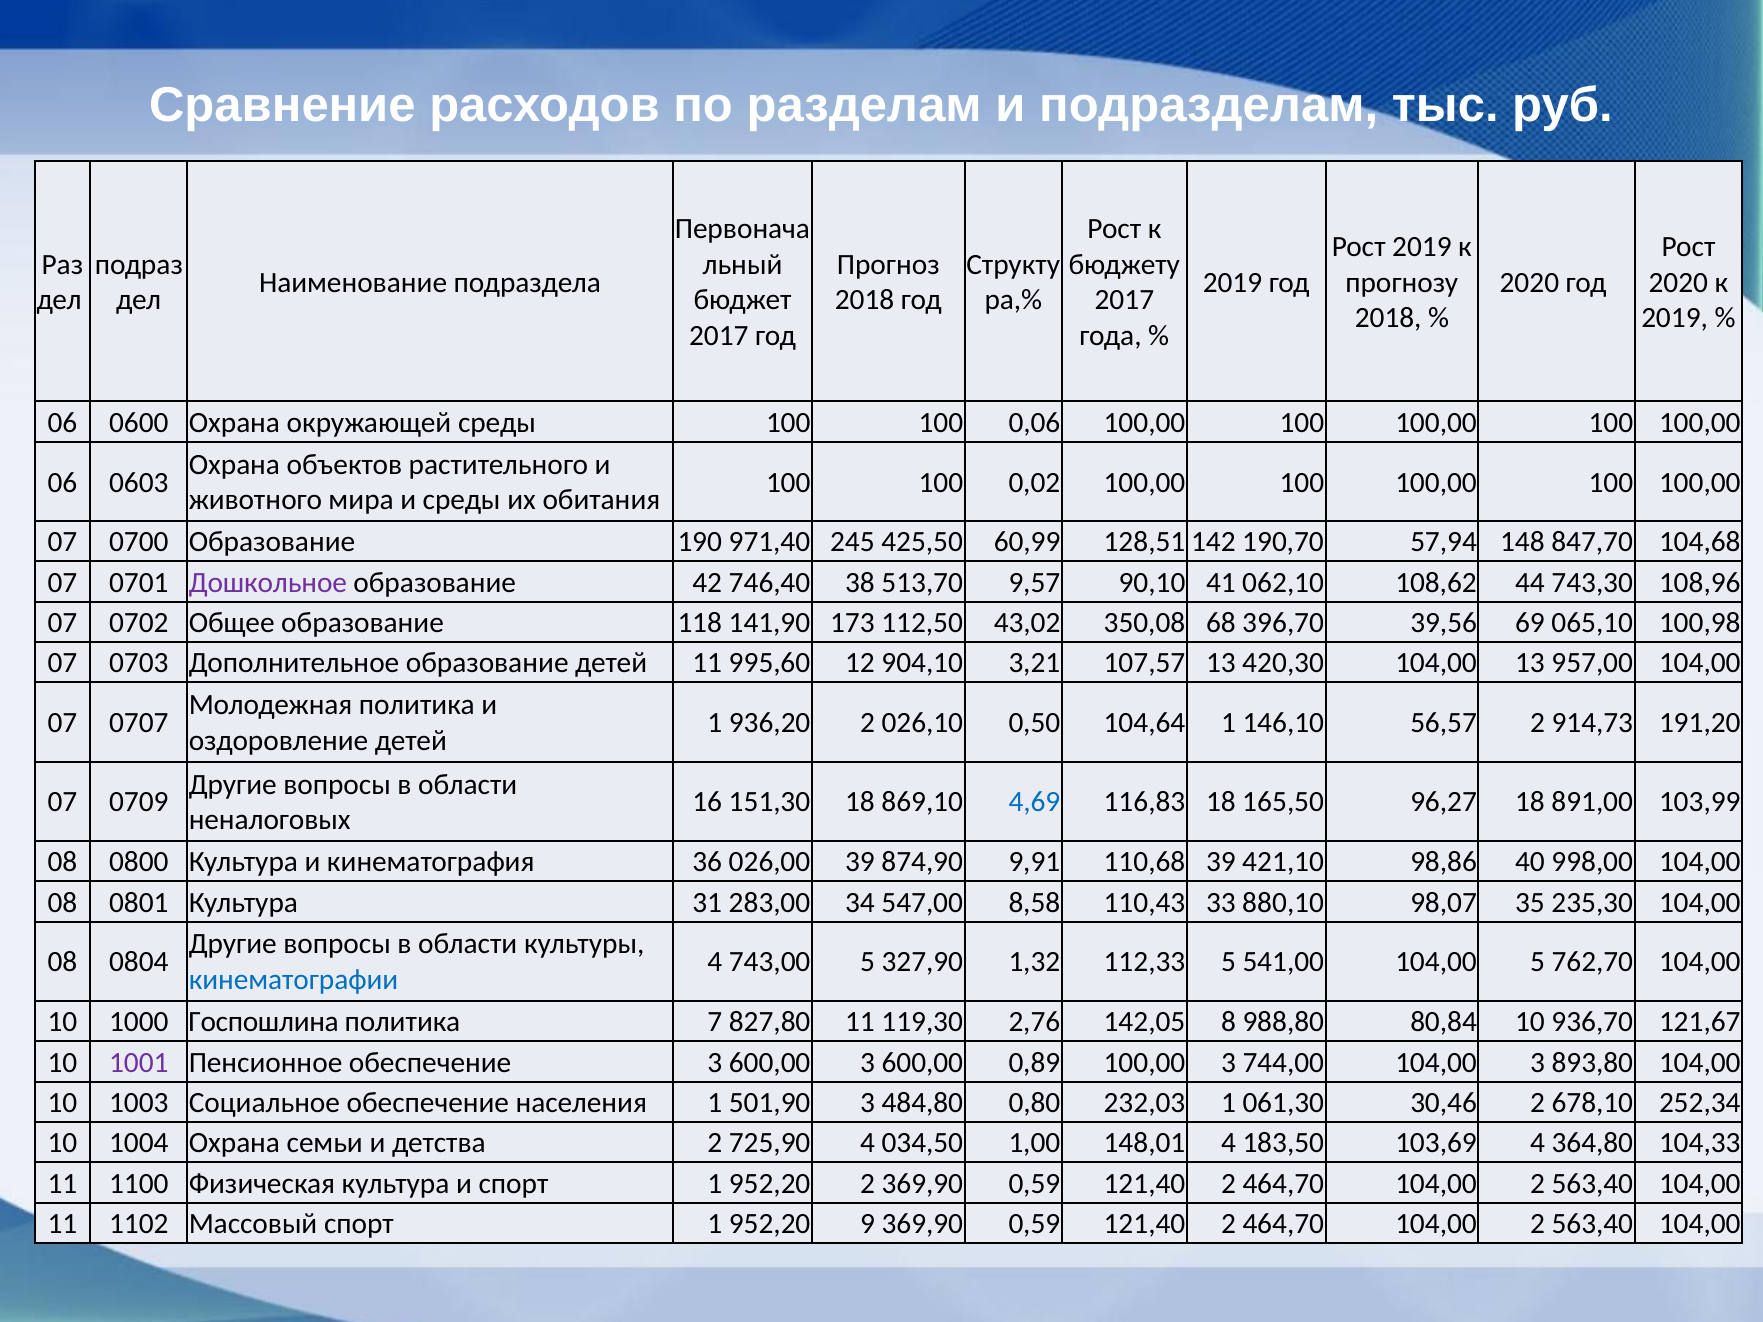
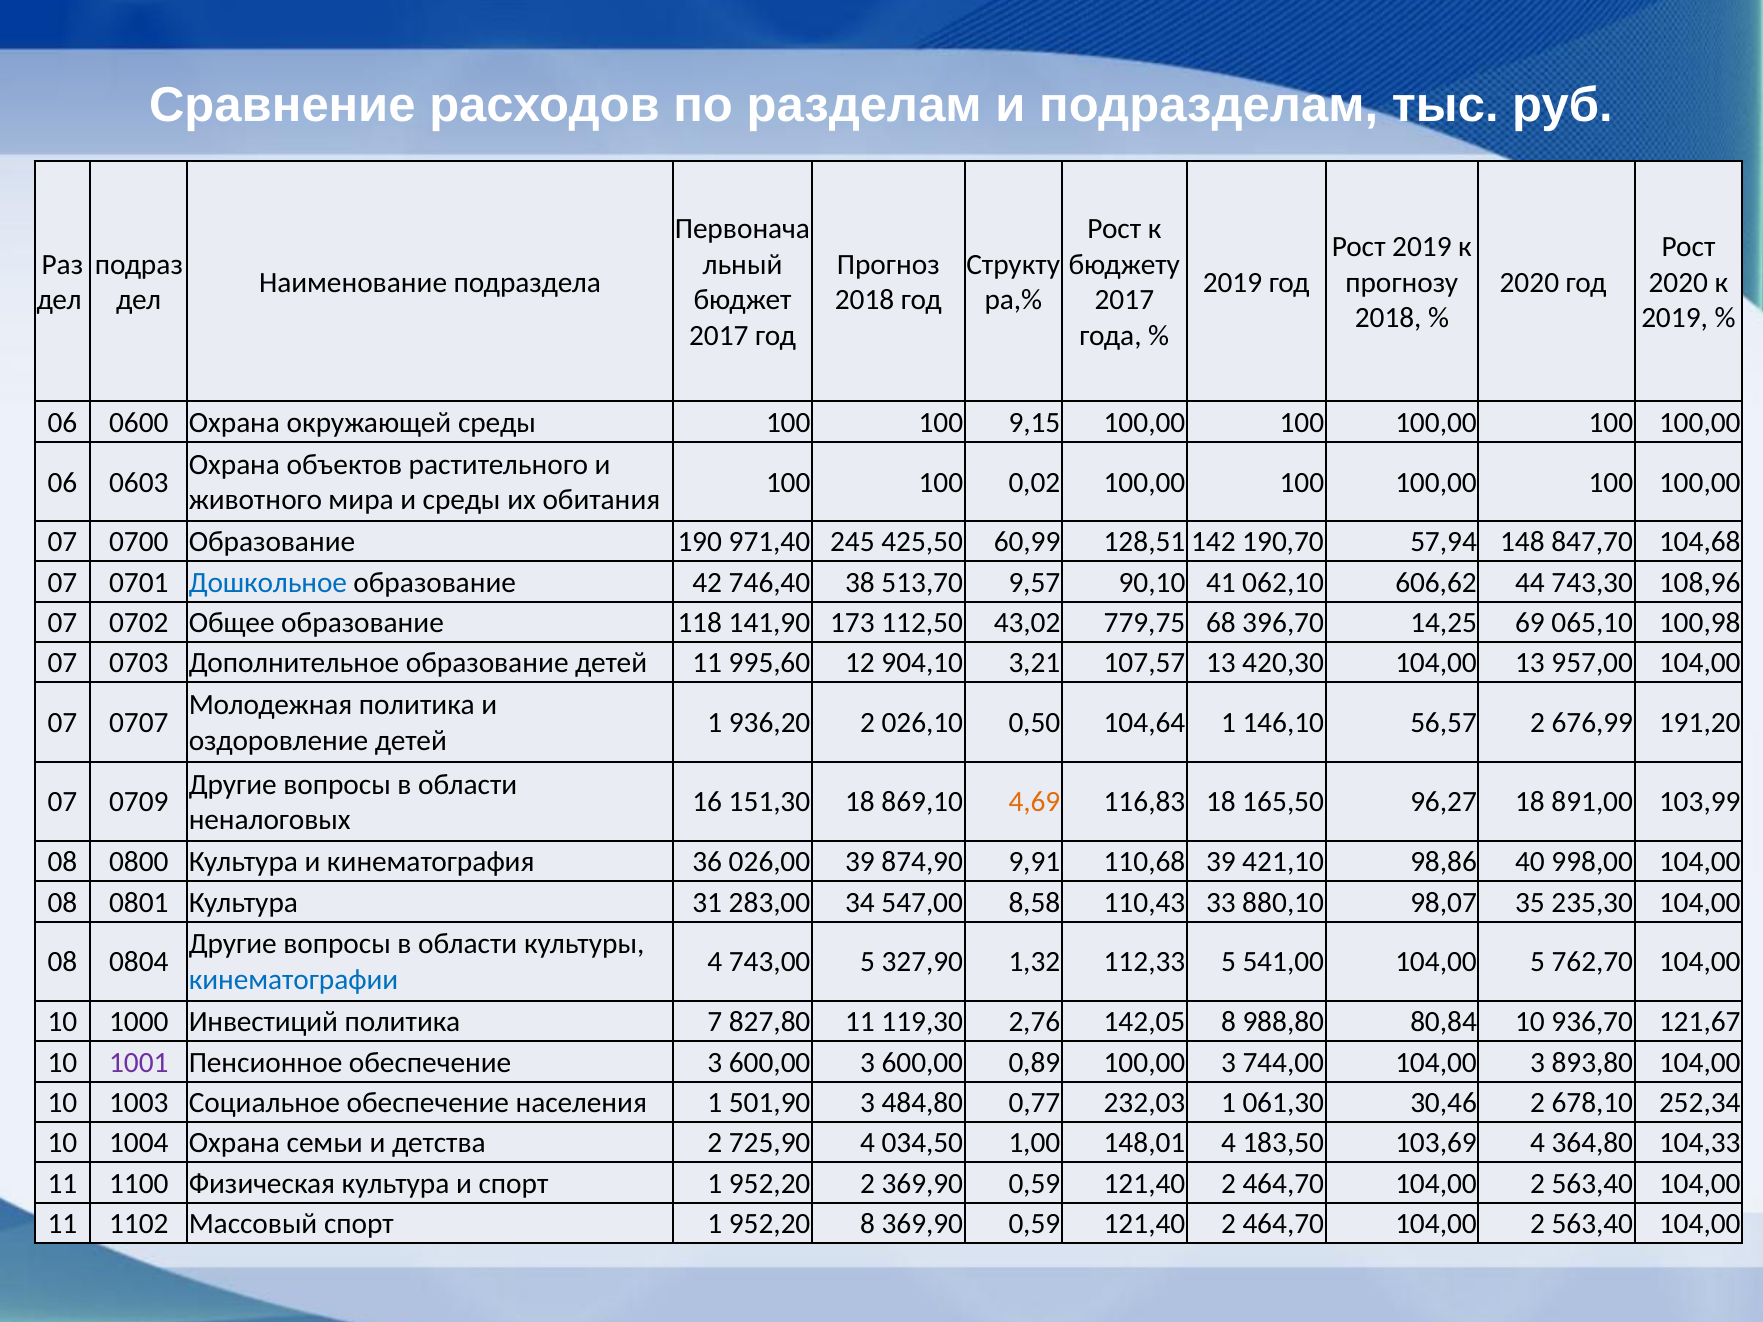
0,06: 0,06 -> 9,15
Дошкольное colour: purple -> blue
108,62: 108,62 -> 606,62
350,08: 350,08 -> 779,75
39,56: 39,56 -> 14,25
914,73: 914,73 -> 676,99
4,69 colour: blue -> orange
Госпошлина: Госпошлина -> Инвестиций
0,80: 0,80 -> 0,77
952,20 9: 9 -> 8
